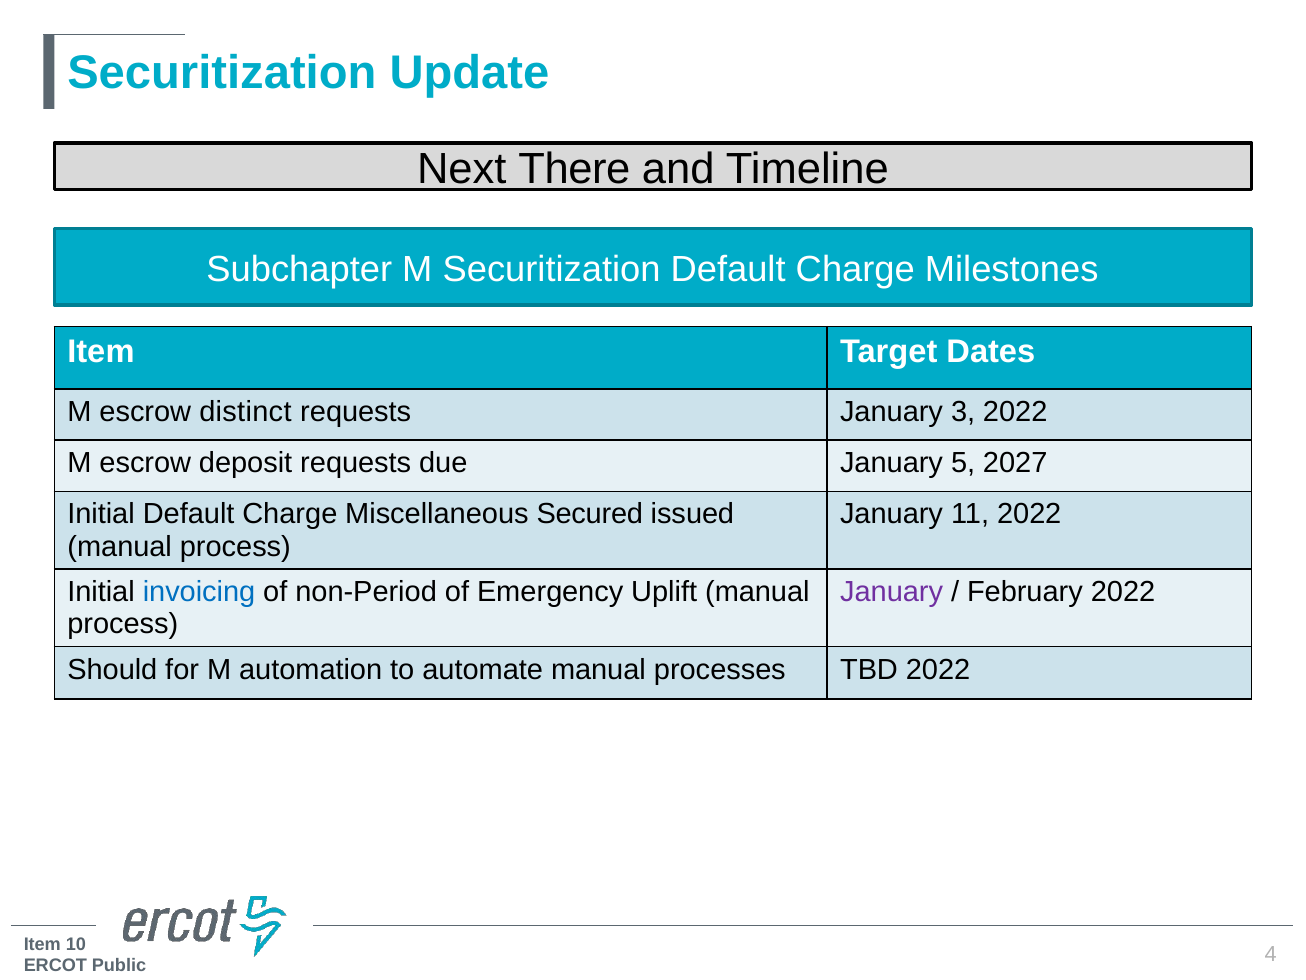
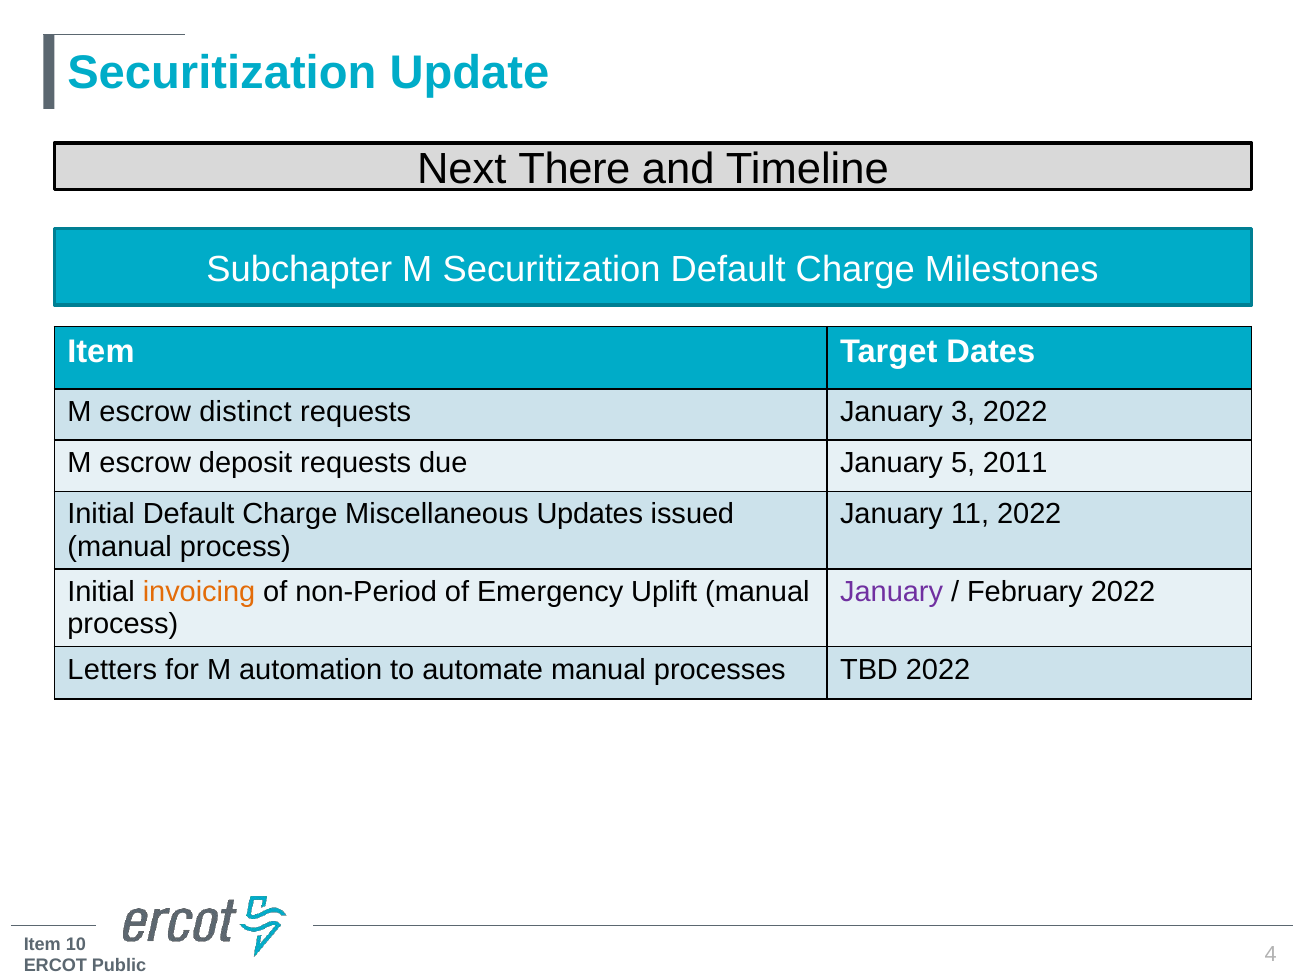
2027: 2027 -> 2011
Secured: Secured -> Updates
invoicing colour: blue -> orange
Should: Should -> Letters
